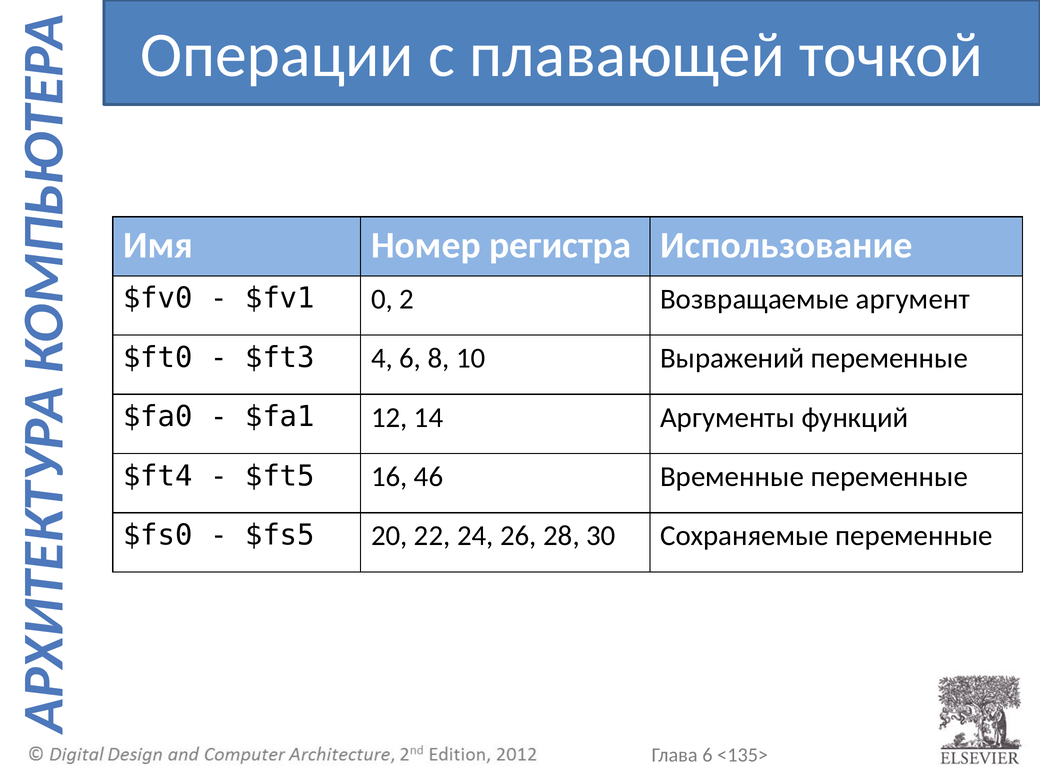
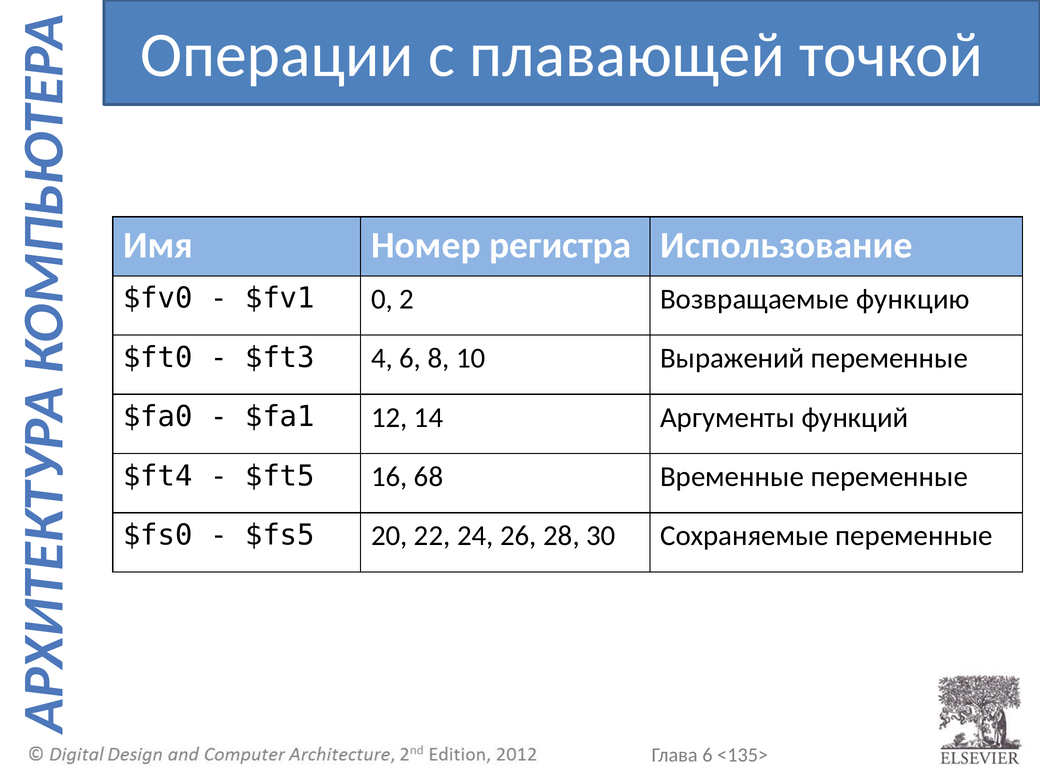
аргумент: аргумент -> функцию
46: 46 -> 68
